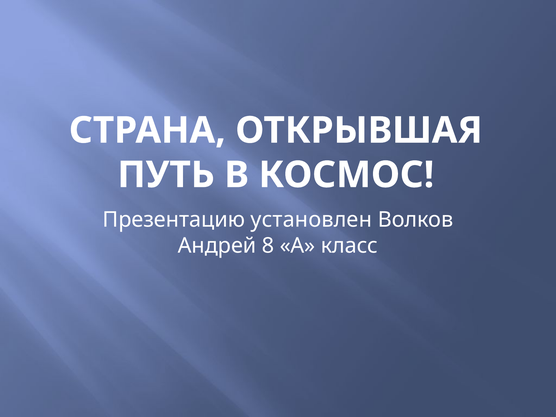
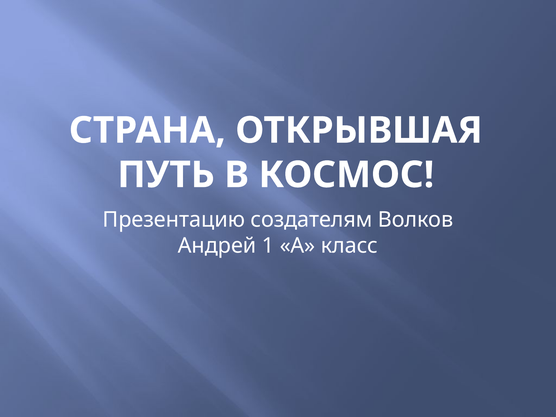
установлен: установлен -> создателям
8: 8 -> 1
